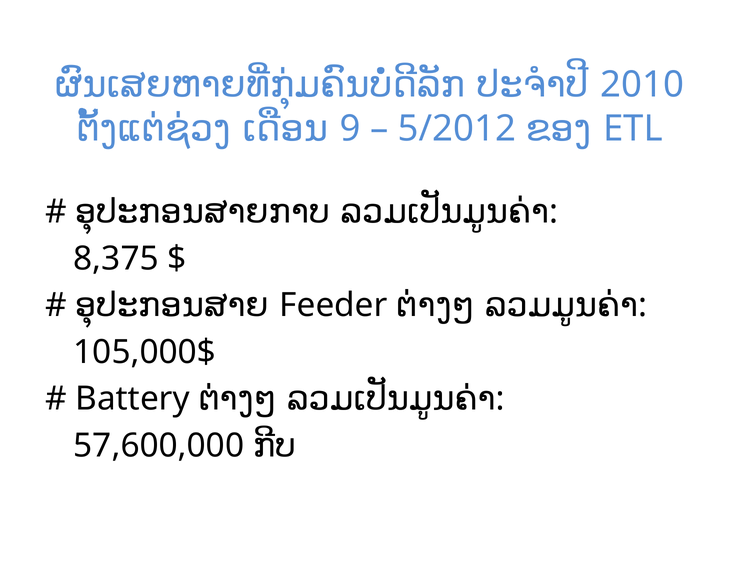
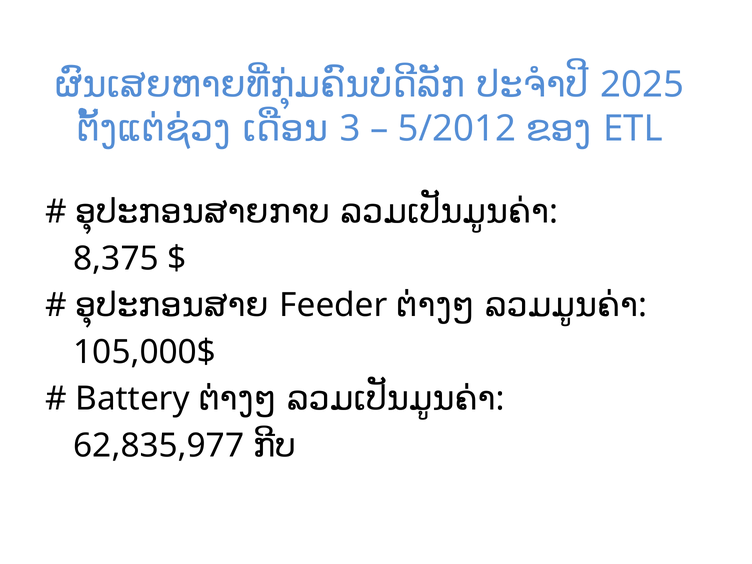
2010: 2010 -> 2025
9: 9 -> 3
57,600,000: 57,600,000 -> 62,835,977
